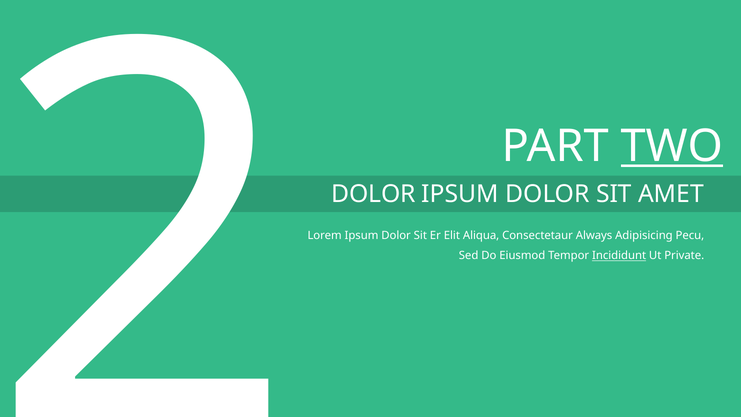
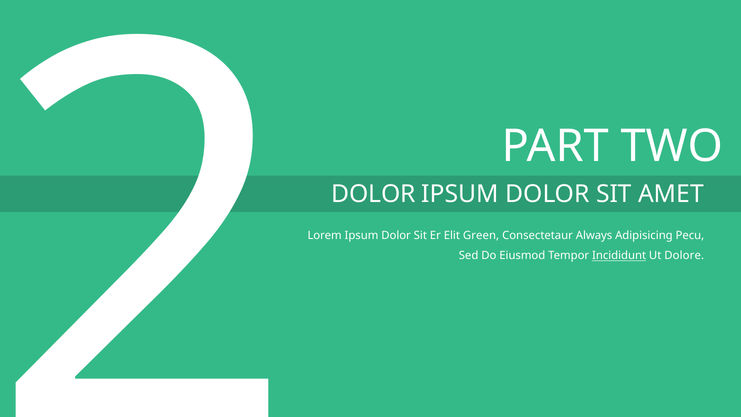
TWO underline: present -> none
Aliqua: Aliqua -> Green
Private: Private -> Dolore
